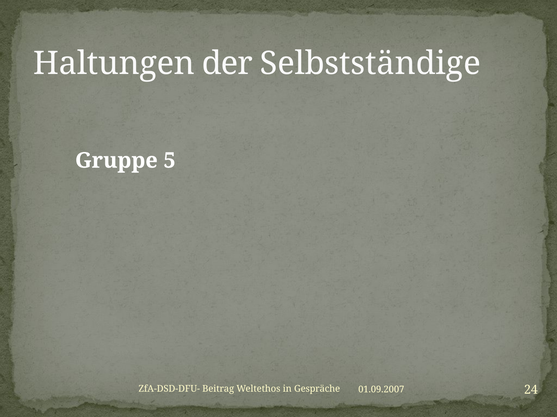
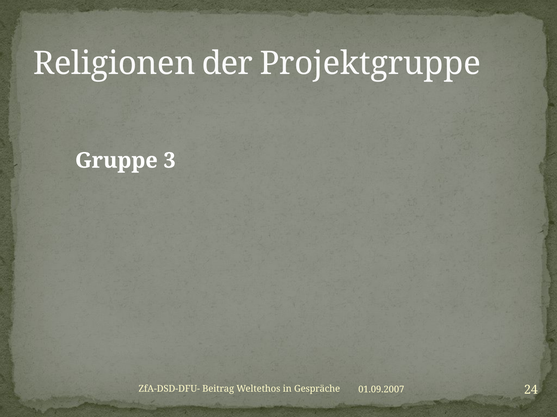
Haltungen: Haltungen -> Religionen
Selbstständige: Selbstständige -> Projektgruppe
5: 5 -> 3
